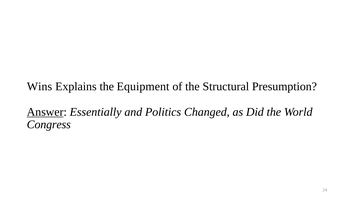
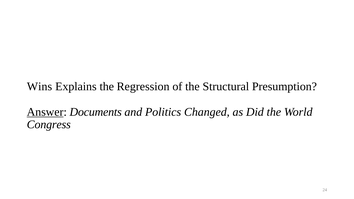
Equipment: Equipment -> Regression
Essentially: Essentially -> Documents
